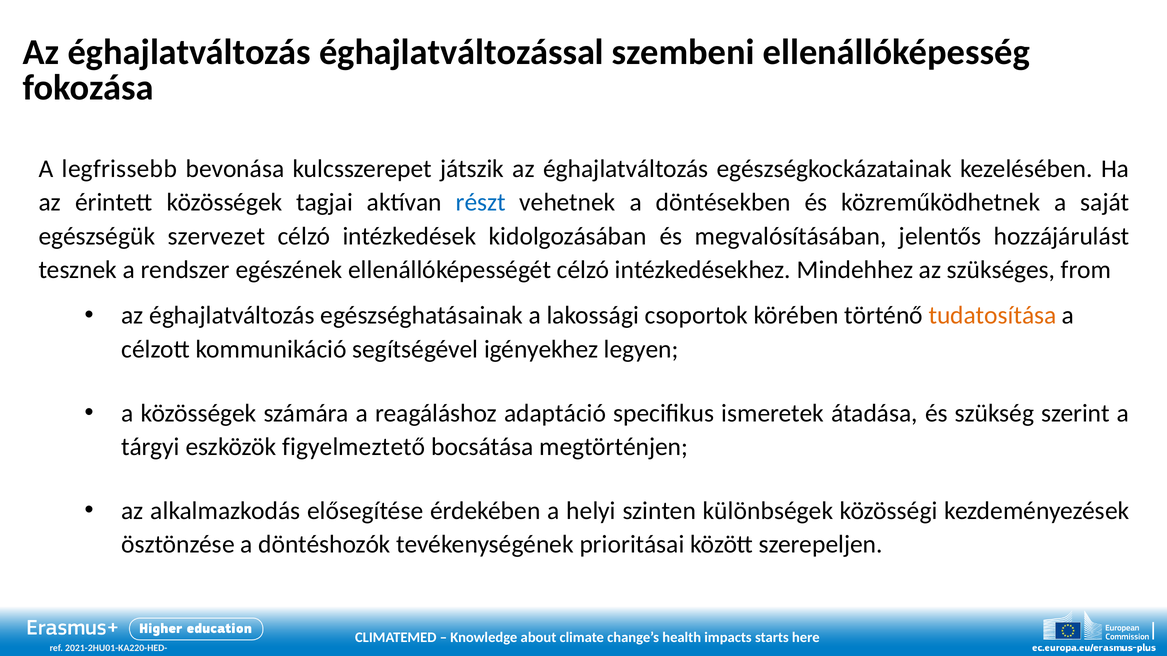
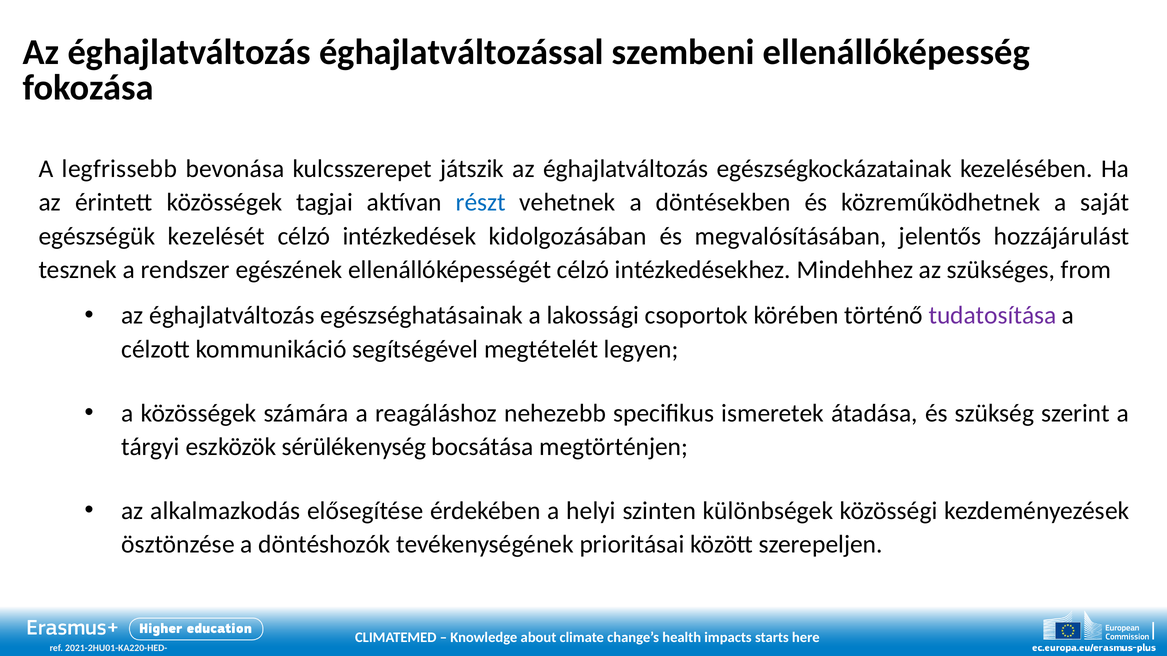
szervezet: szervezet -> kezelését
tudatosítása colour: orange -> purple
igényekhez: igényekhez -> megtételét
adaptáció: adaptáció -> nehezebb
figyelmeztető: figyelmeztető -> sérülékenység
